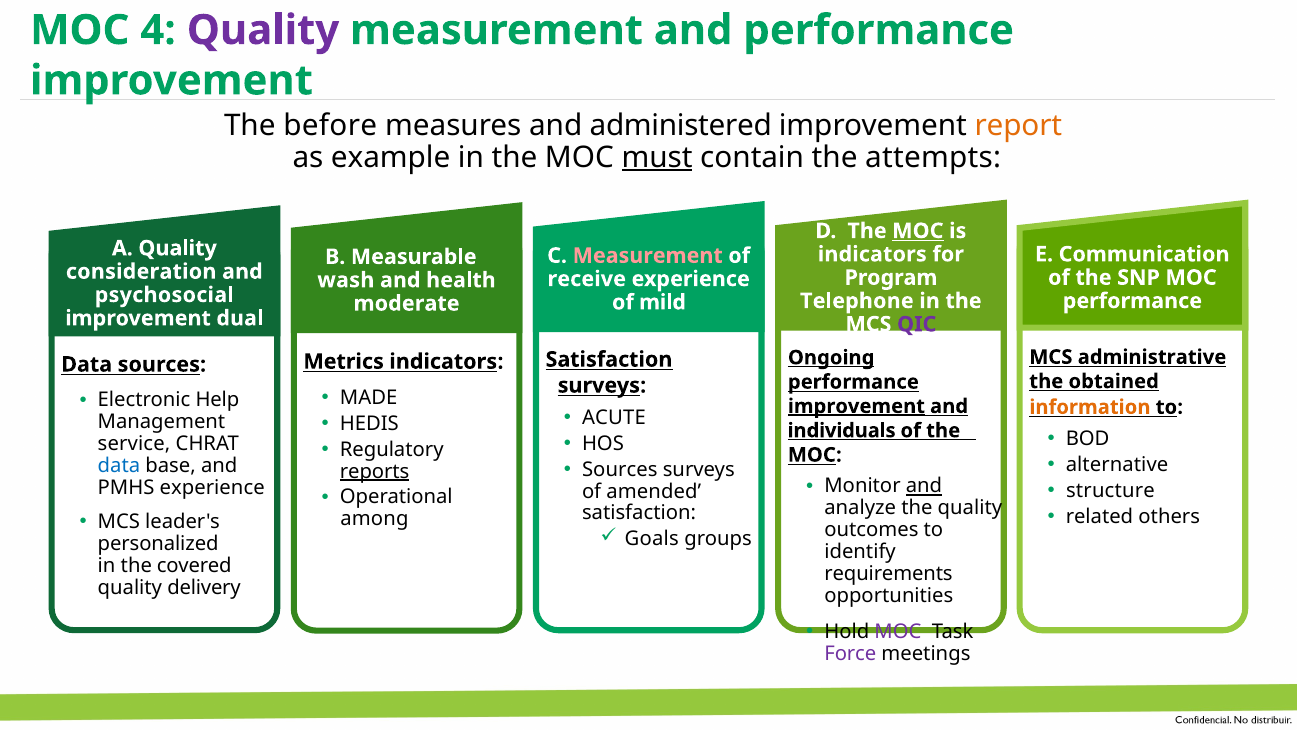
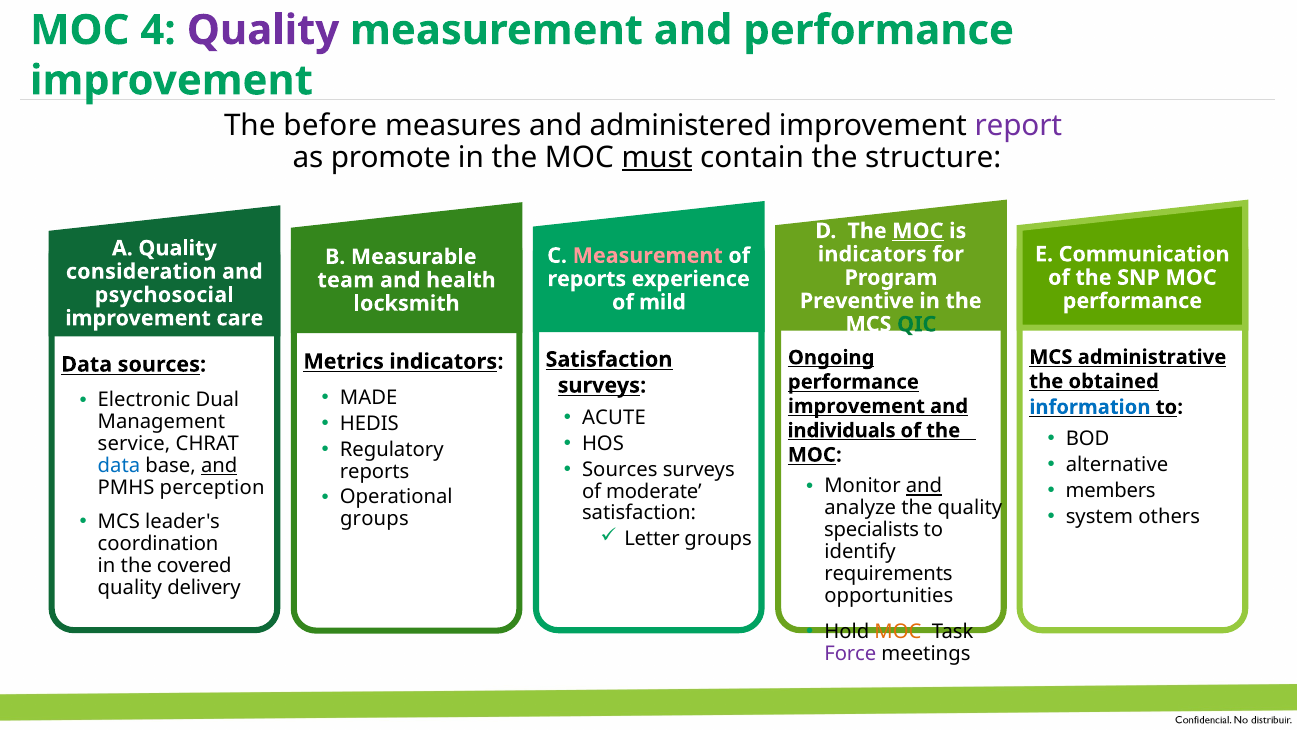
report colour: orange -> purple
example: example -> promote
attempts: attempts -> structure
receive at (587, 279): receive -> reports
wash: wash -> team
Telephone: Telephone -> Preventive
moderate: moderate -> locksmith
dual: dual -> care
QIC colour: purple -> green
Help: Help -> Dual
improvement at (856, 406) underline: present -> none
information colour: orange -> blue
and at (219, 466) underline: none -> present
reports at (375, 471) underline: present -> none
structure: structure -> members
PMHS experience: experience -> perception
amended: amended -> moderate
related: related -> system
among at (374, 519): among -> groups
outcomes: outcomes -> specialists
Goals: Goals -> Letter
personalized: personalized -> coordination
MOC at (898, 631) colour: purple -> orange
